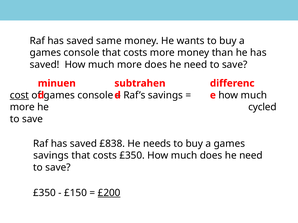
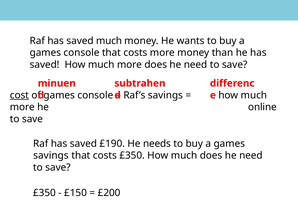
saved same: same -> much
cycled: cycled -> online
£838: £838 -> £190
£200 underline: present -> none
